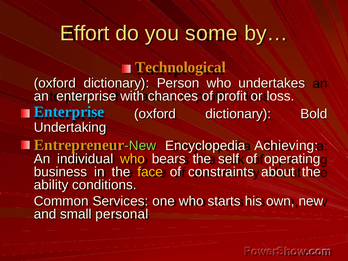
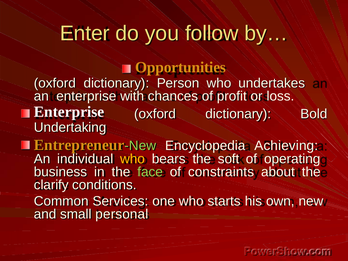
Effort: Effort -> Enter
some: some -> follow
Technological: Technological -> Opportunities
Enterprise at (69, 112) colour: light blue -> white
self: self -> soft
face colour: yellow -> light green
ability: ability -> clarify
